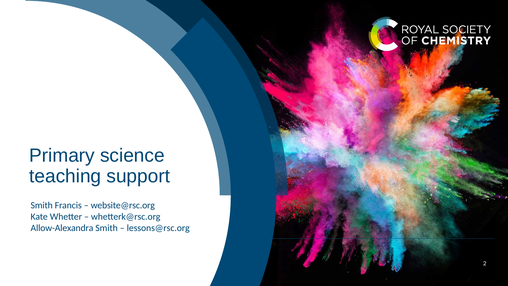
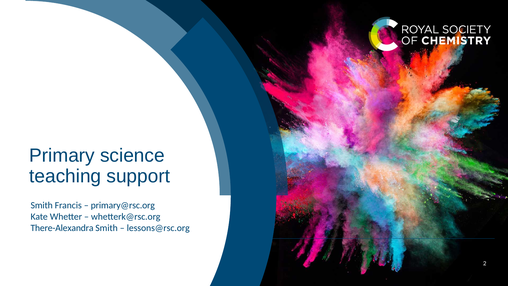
website@rsc.org: website@rsc.org -> primary@rsc.org
Allow-Alexandra: Allow-Alexandra -> There-Alexandra
